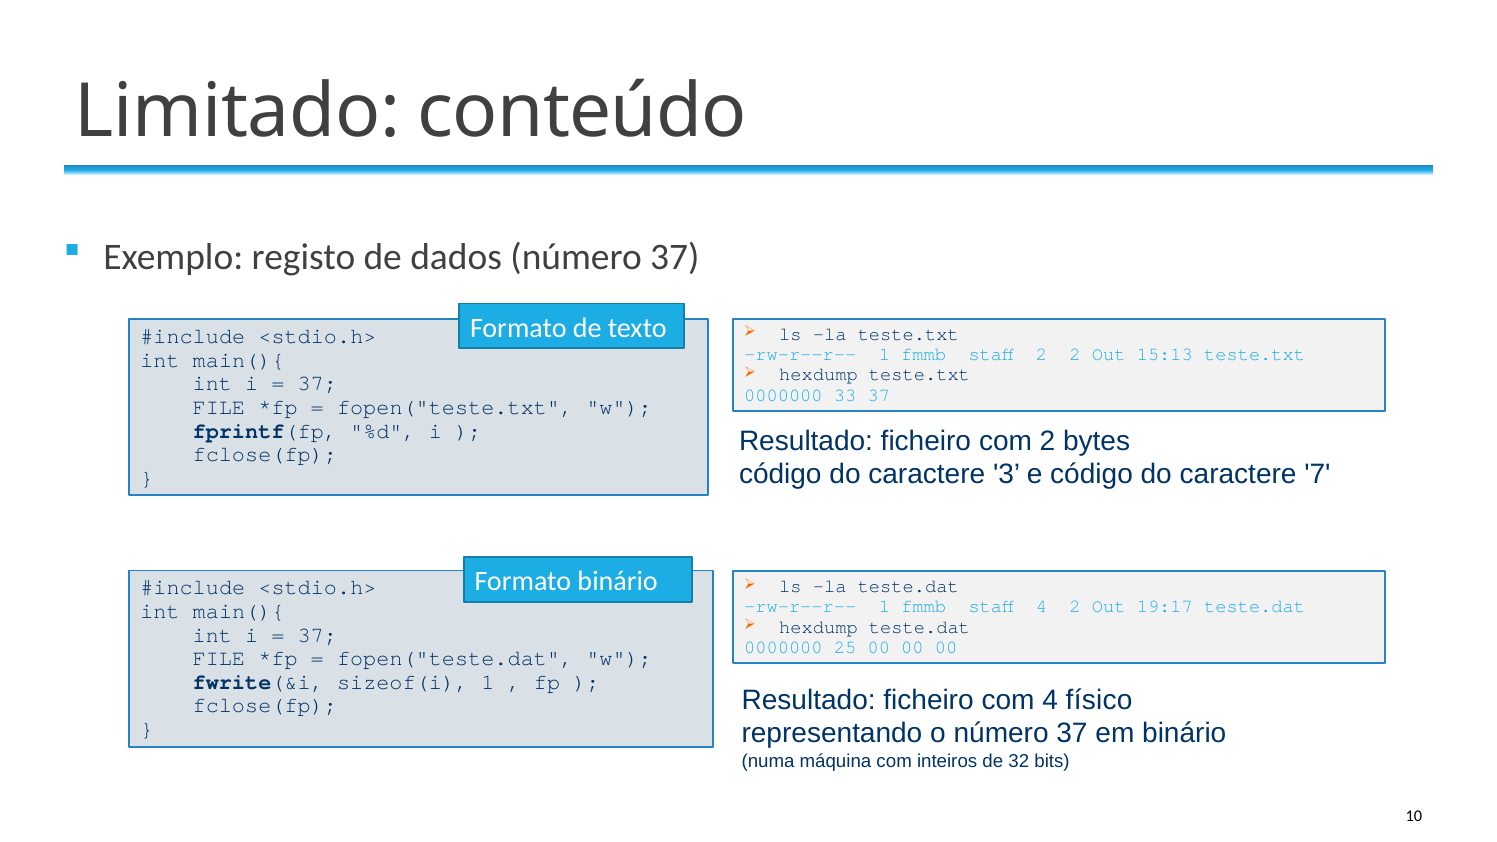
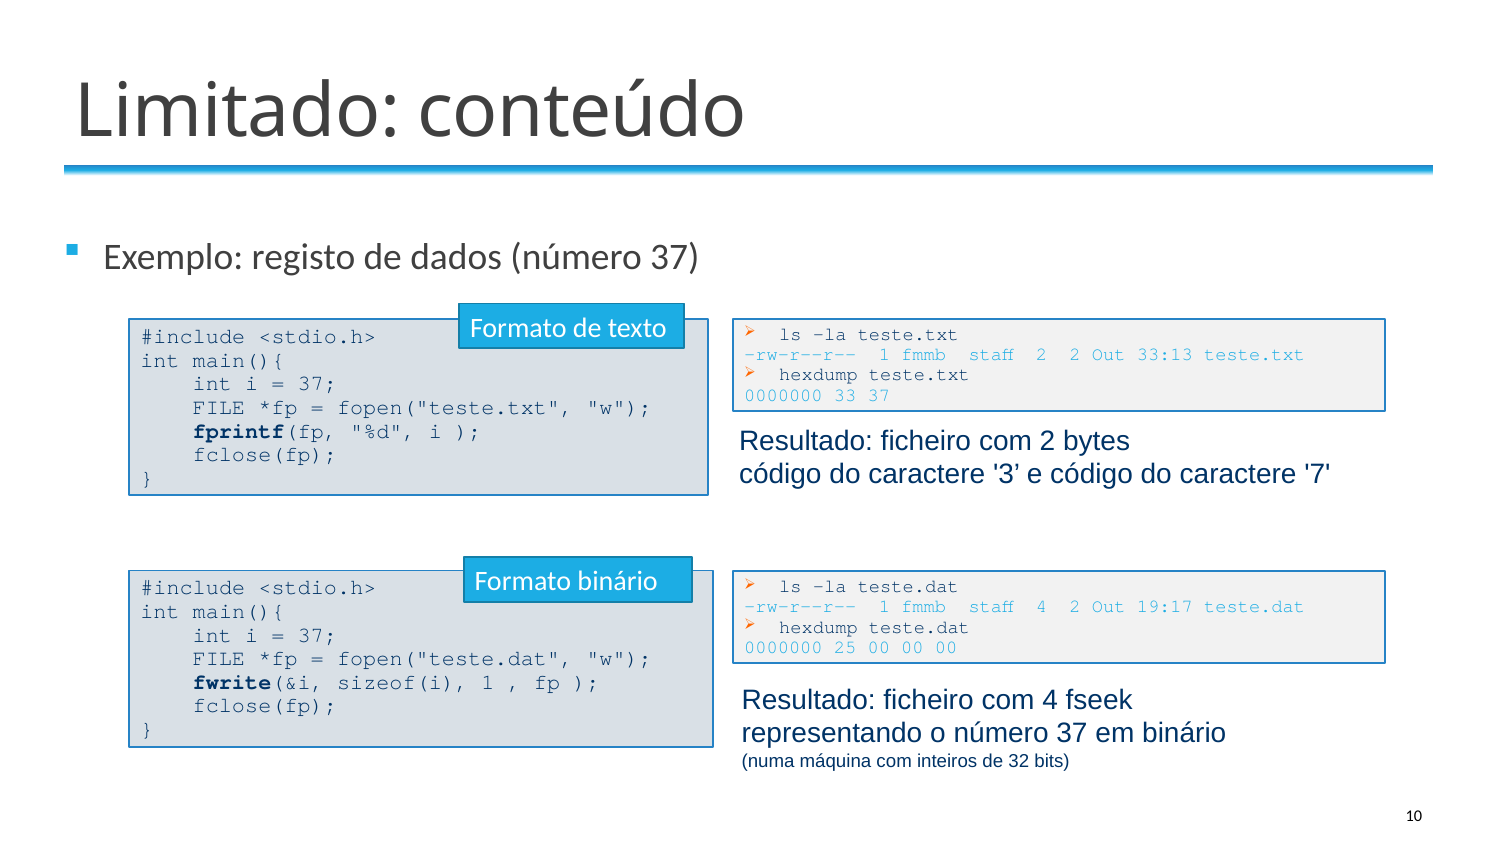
15:13: 15:13 -> 33:13
físico: físico -> fseek
